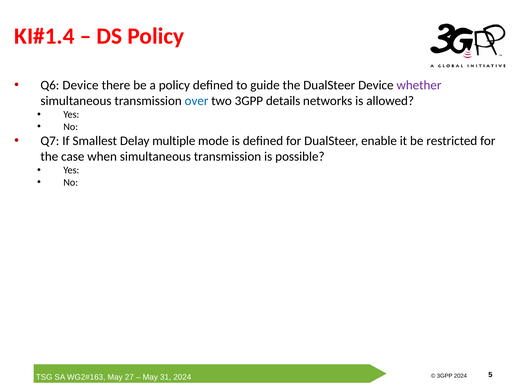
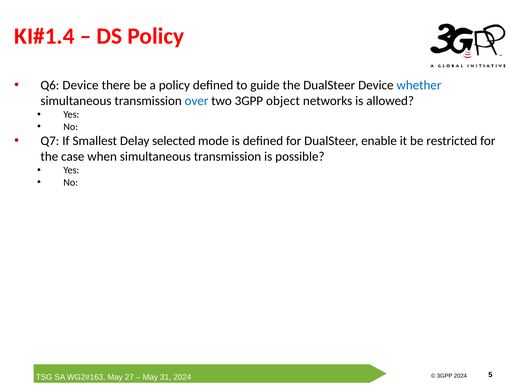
whether colour: purple -> blue
details: details -> object
multiple: multiple -> selected
